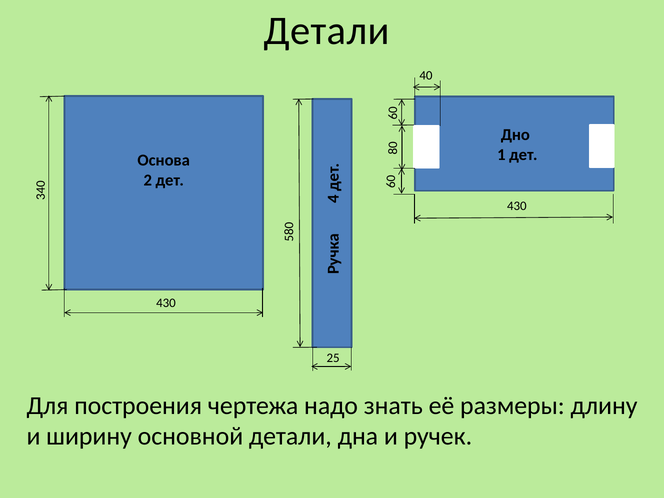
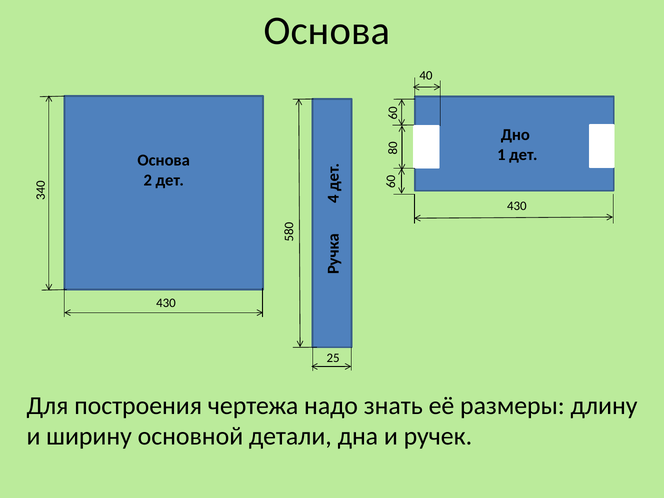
Детали at (327, 31): Детали -> Основа
